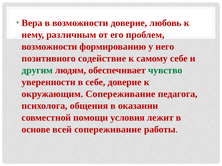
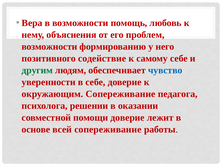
возможности доверие: доверие -> помощь
различным: различным -> объяснения
чувство colour: green -> blue
общения: общения -> решении
помощи условия: условия -> доверие
